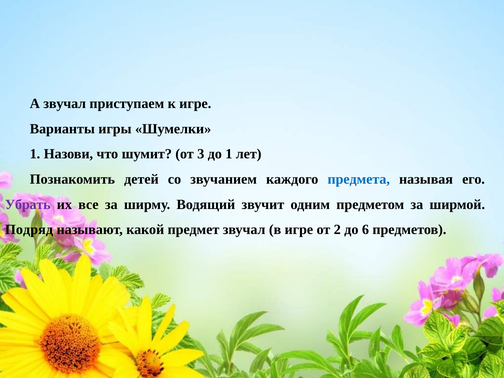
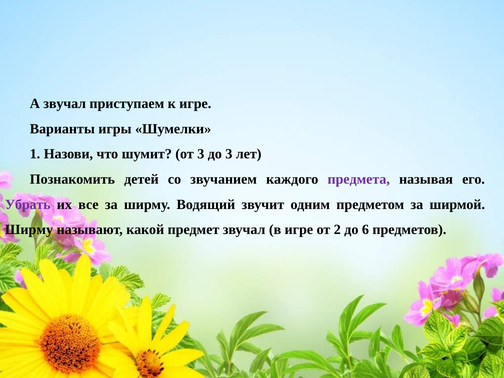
до 1: 1 -> 3
предмета colour: blue -> purple
Подряд at (29, 230): Подряд -> Ширму
